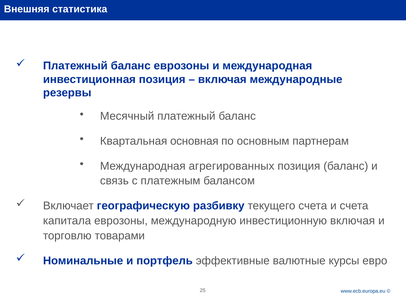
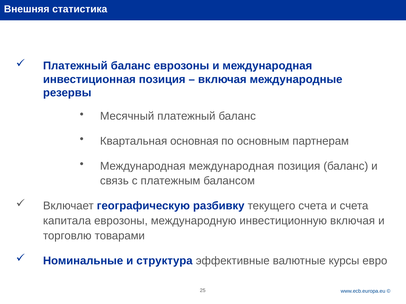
Международная агрегированных: агрегированных -> международная
портфель: портфель -> структура
